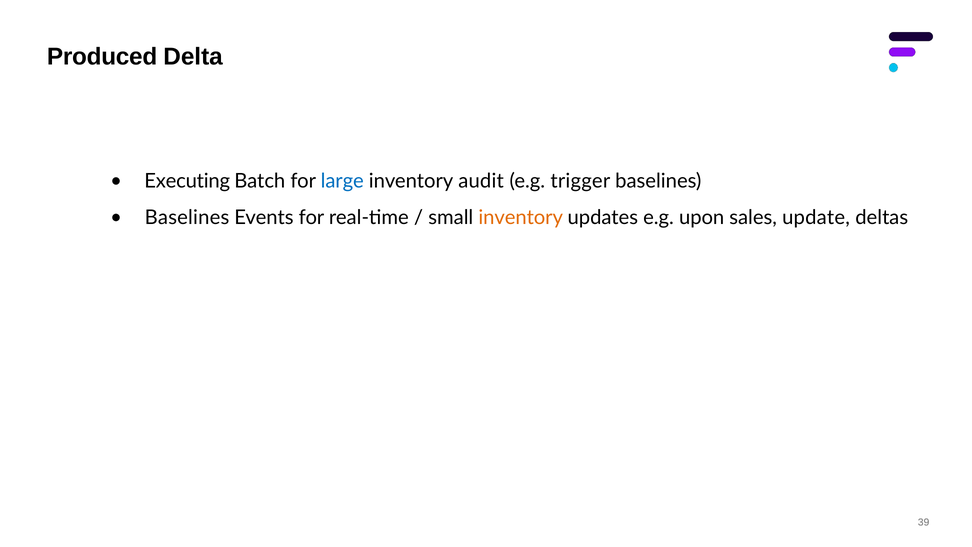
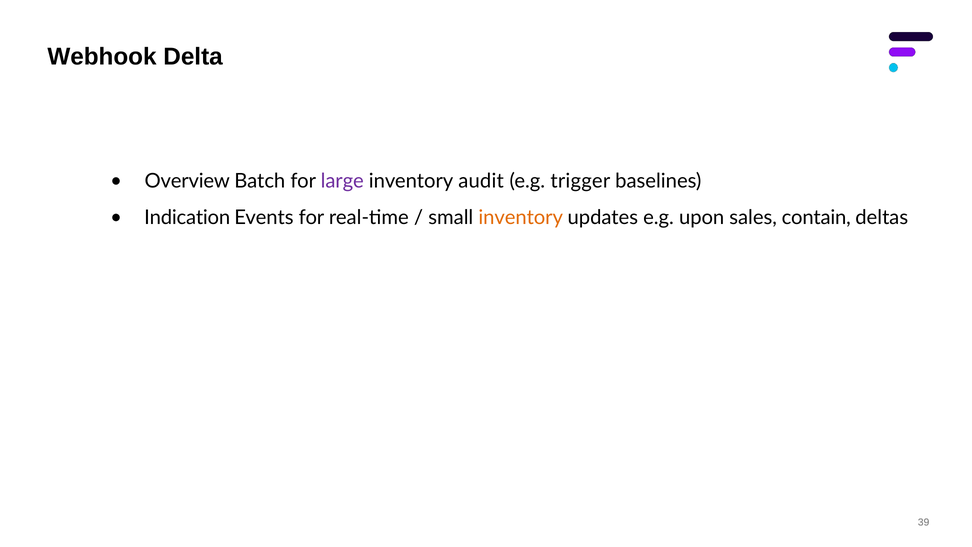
Produced: Produced -> Webhook
Executing: Executing -> Overview
large colour: blue -> purple
Baselines at (187, 217): Baselines -> Indication
update: update -> contain
